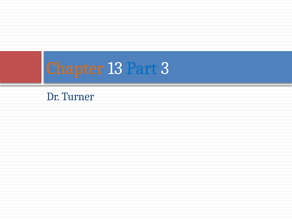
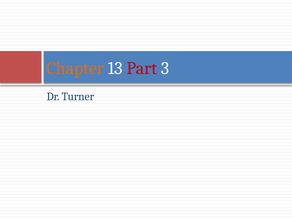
Part colour: blue -> red
